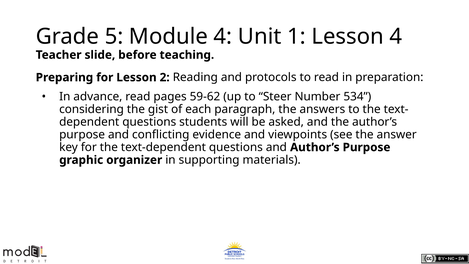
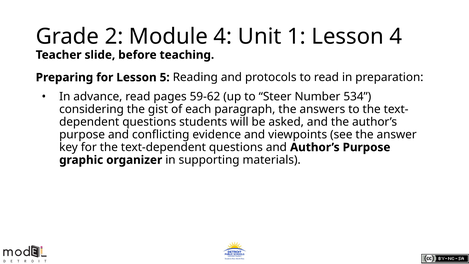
5: 5 -> 2
2: 2 -> 5
